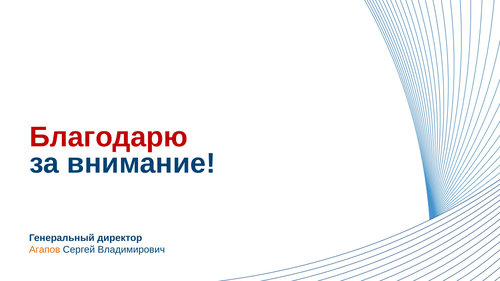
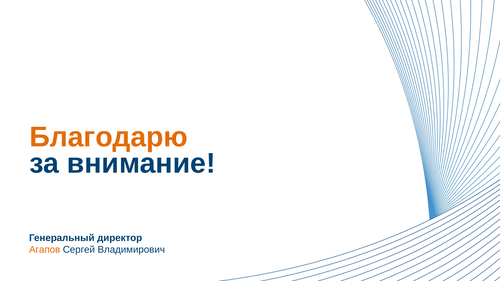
Благодарю colour: red -> orange
